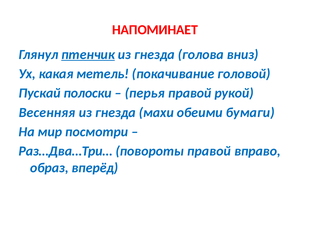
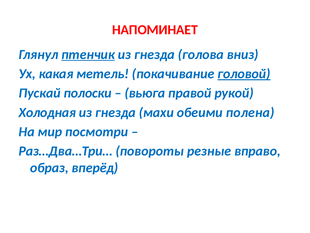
головой underline: none -> present
перья: перья -> вьюга
Весенняя: Весенняя -> Холодная
бумаги: бумаги -> полена
повороты правой: правой -> резные
